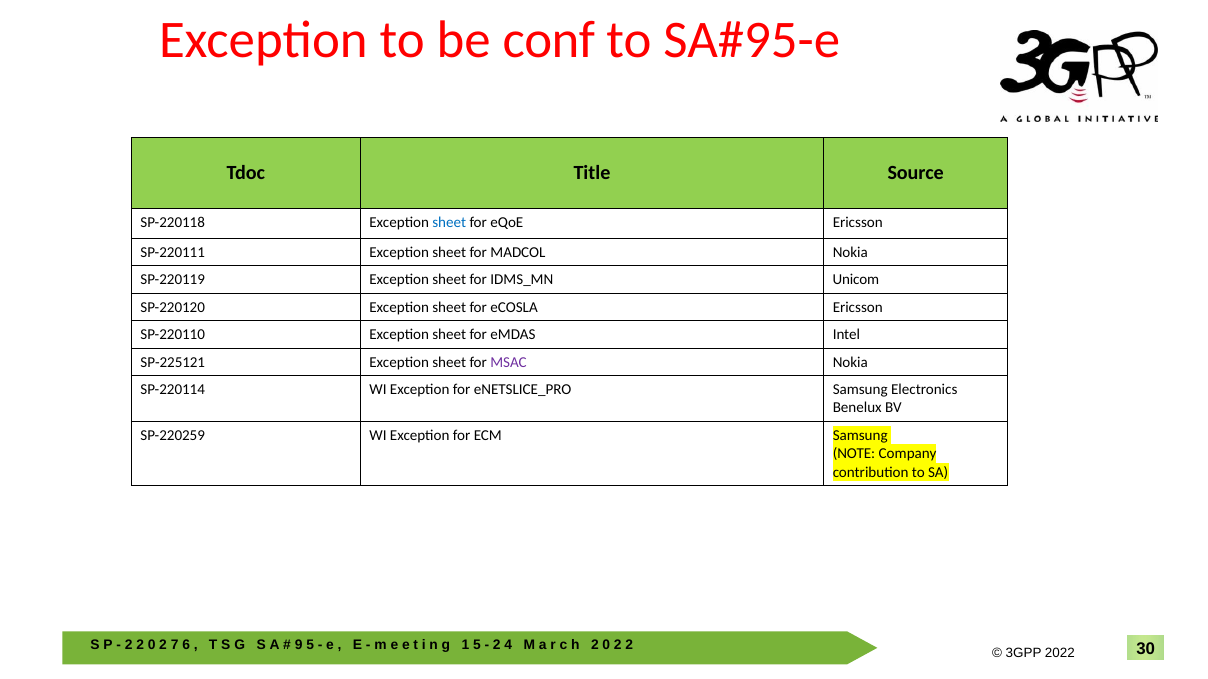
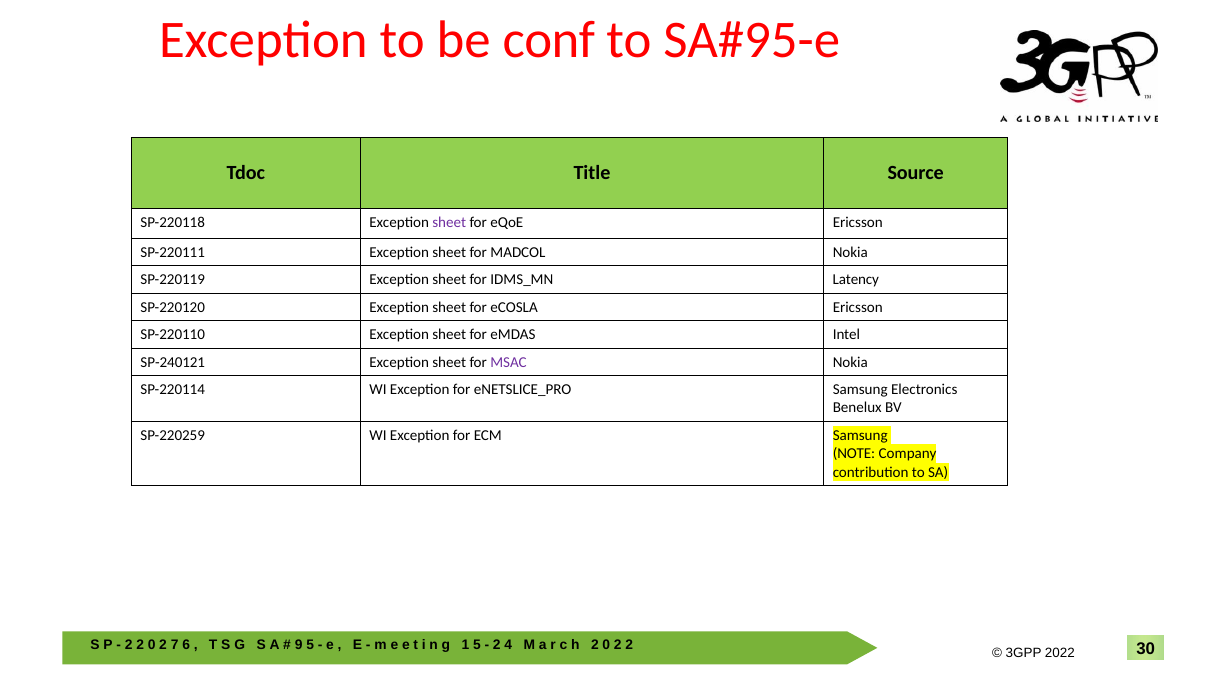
sheet at (449, 222) colour: blue -> purple
Unicom: Unicom -> Latency
SP-225121: SP-225121 -> SP-240121
